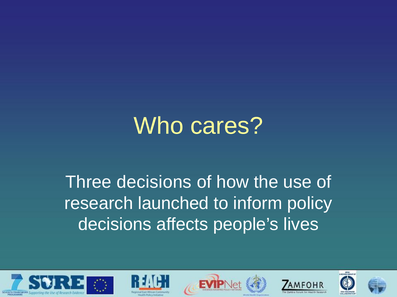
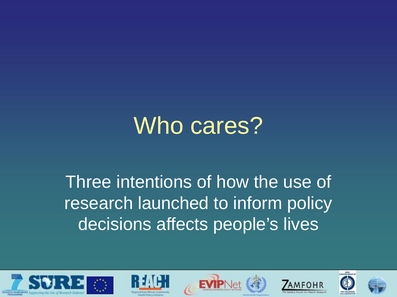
Three decisions: decisions -> intentions
